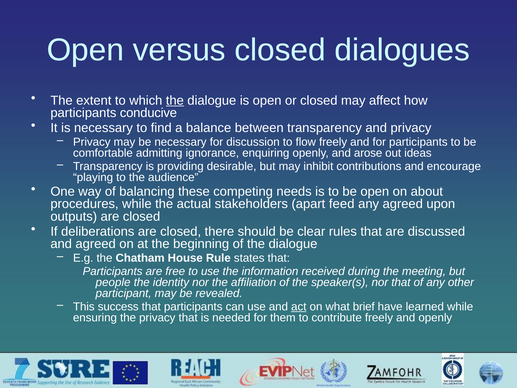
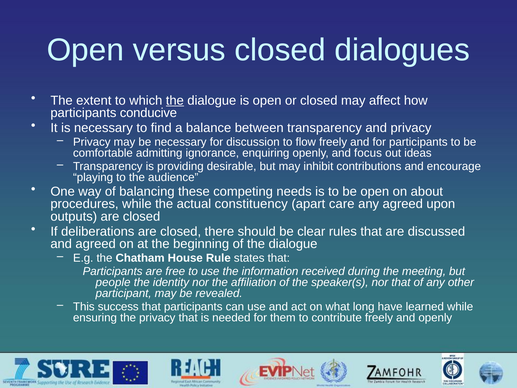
arose: arose -> focus
stakeholders: stakeholders -> constituency
feed: feed -> care
act underline: present -> none
brief: brief -> long
